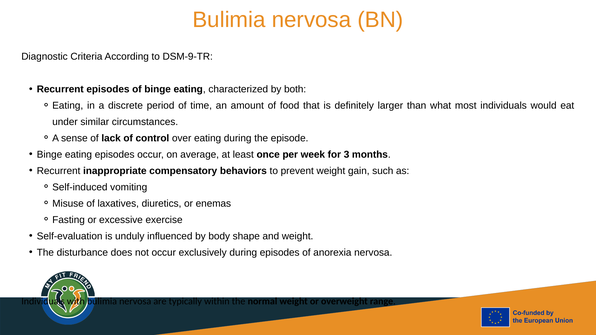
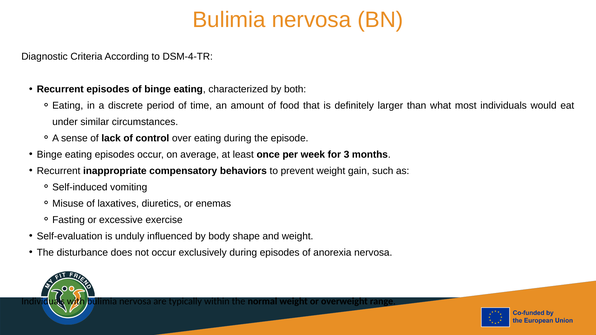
DSM-9-TR: DSM-9-TR -> DSM-4-TR
